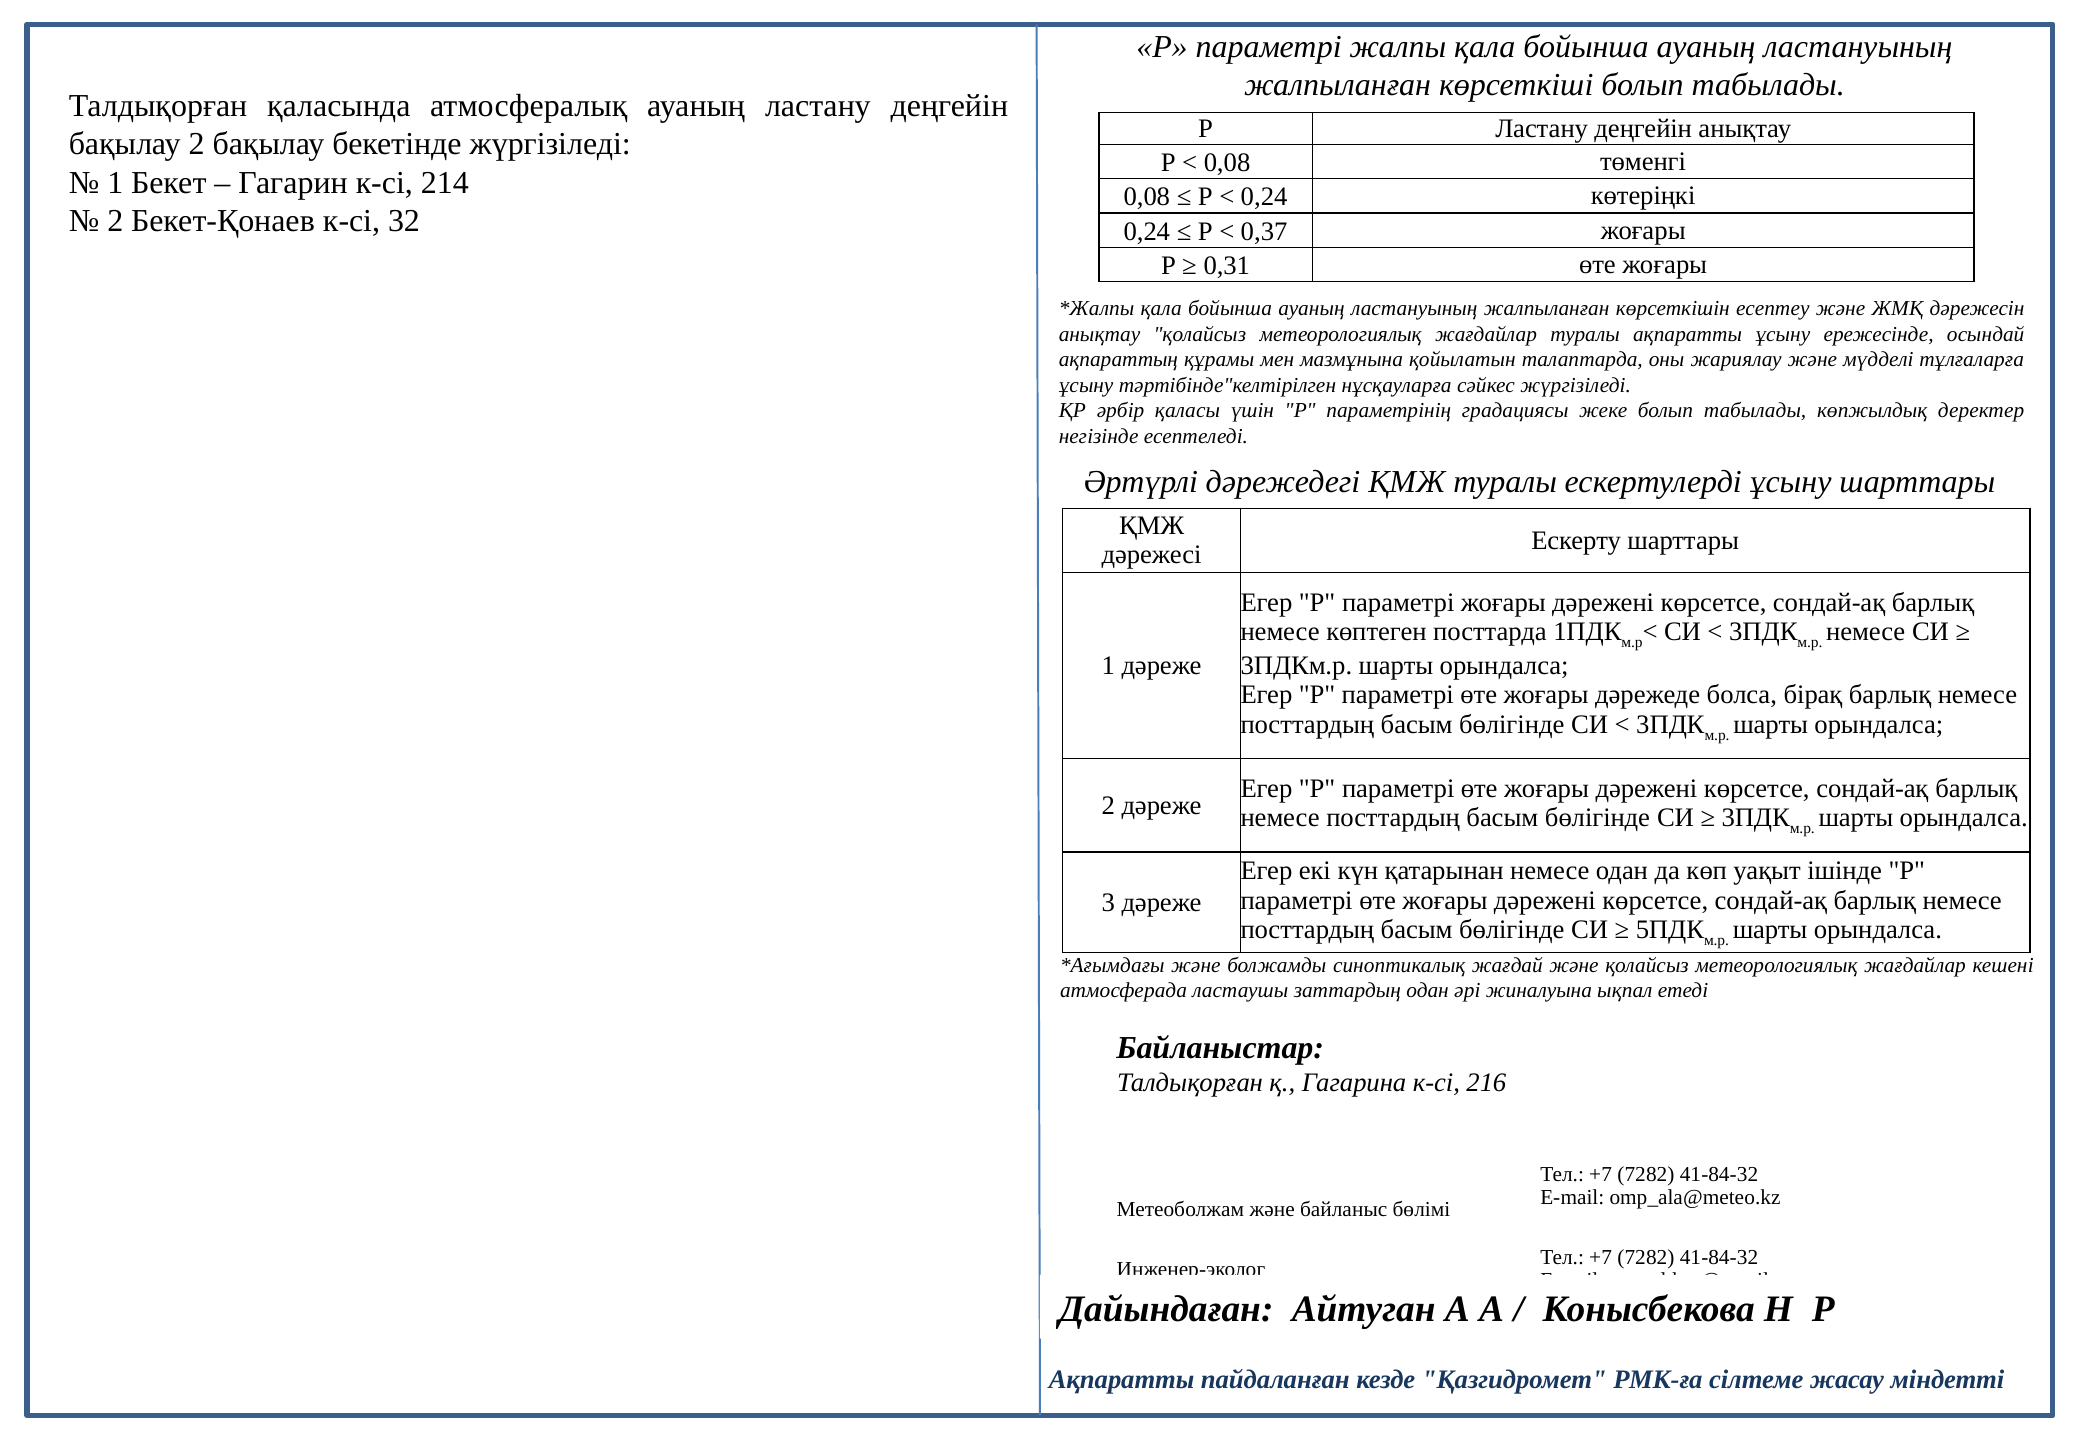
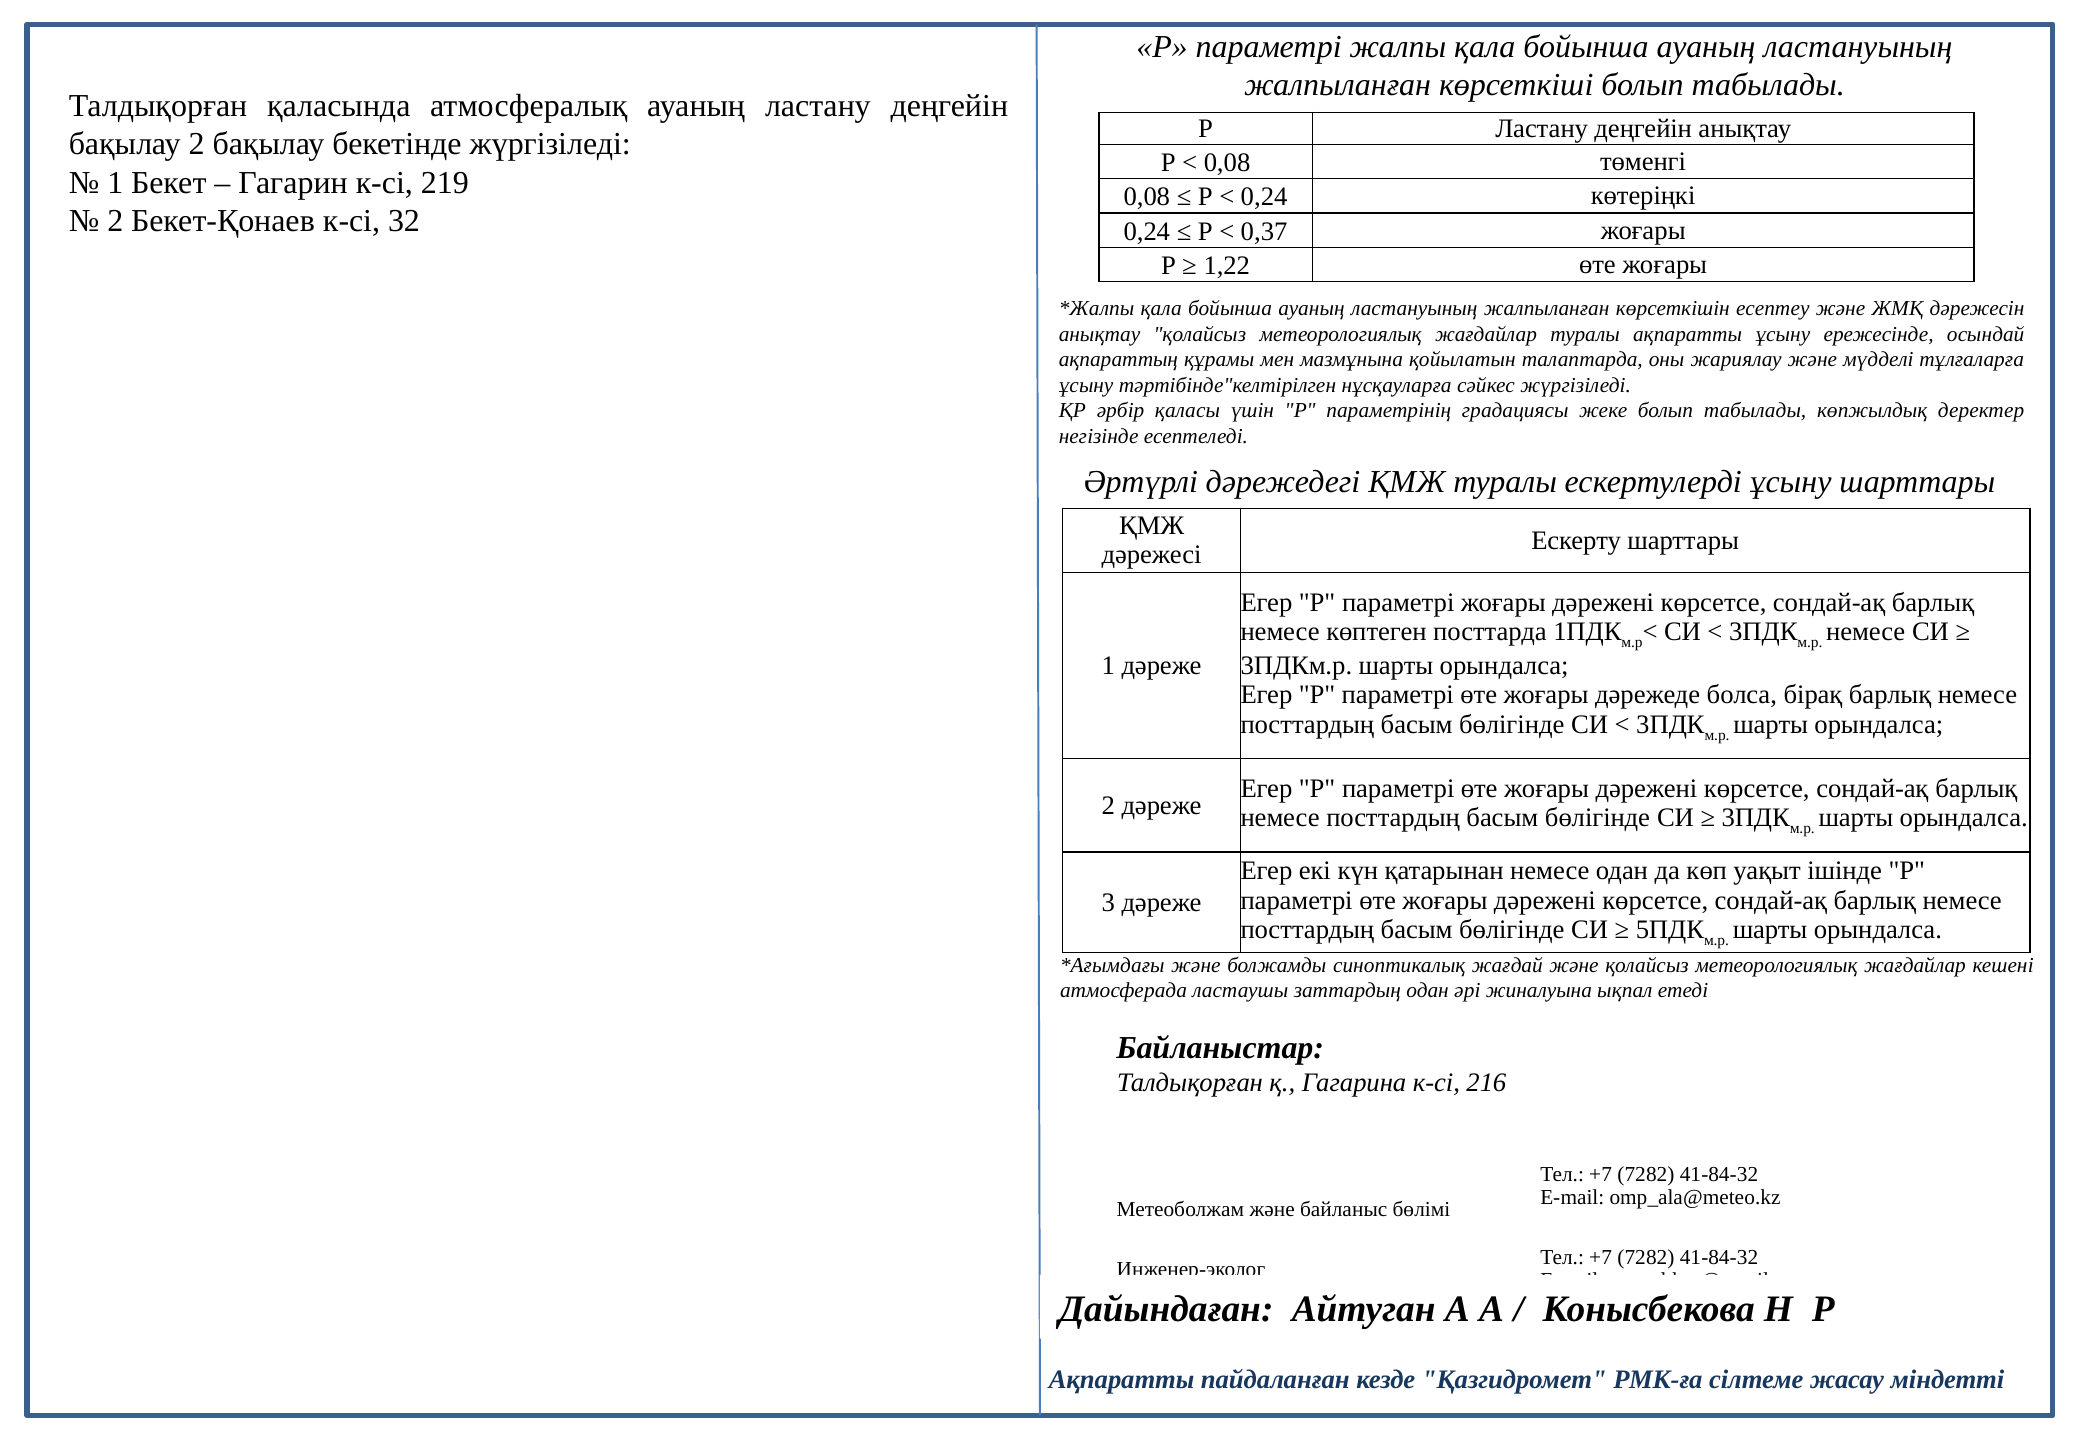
214: 214 -> 219
0,31: 0,31 -> 1,22
